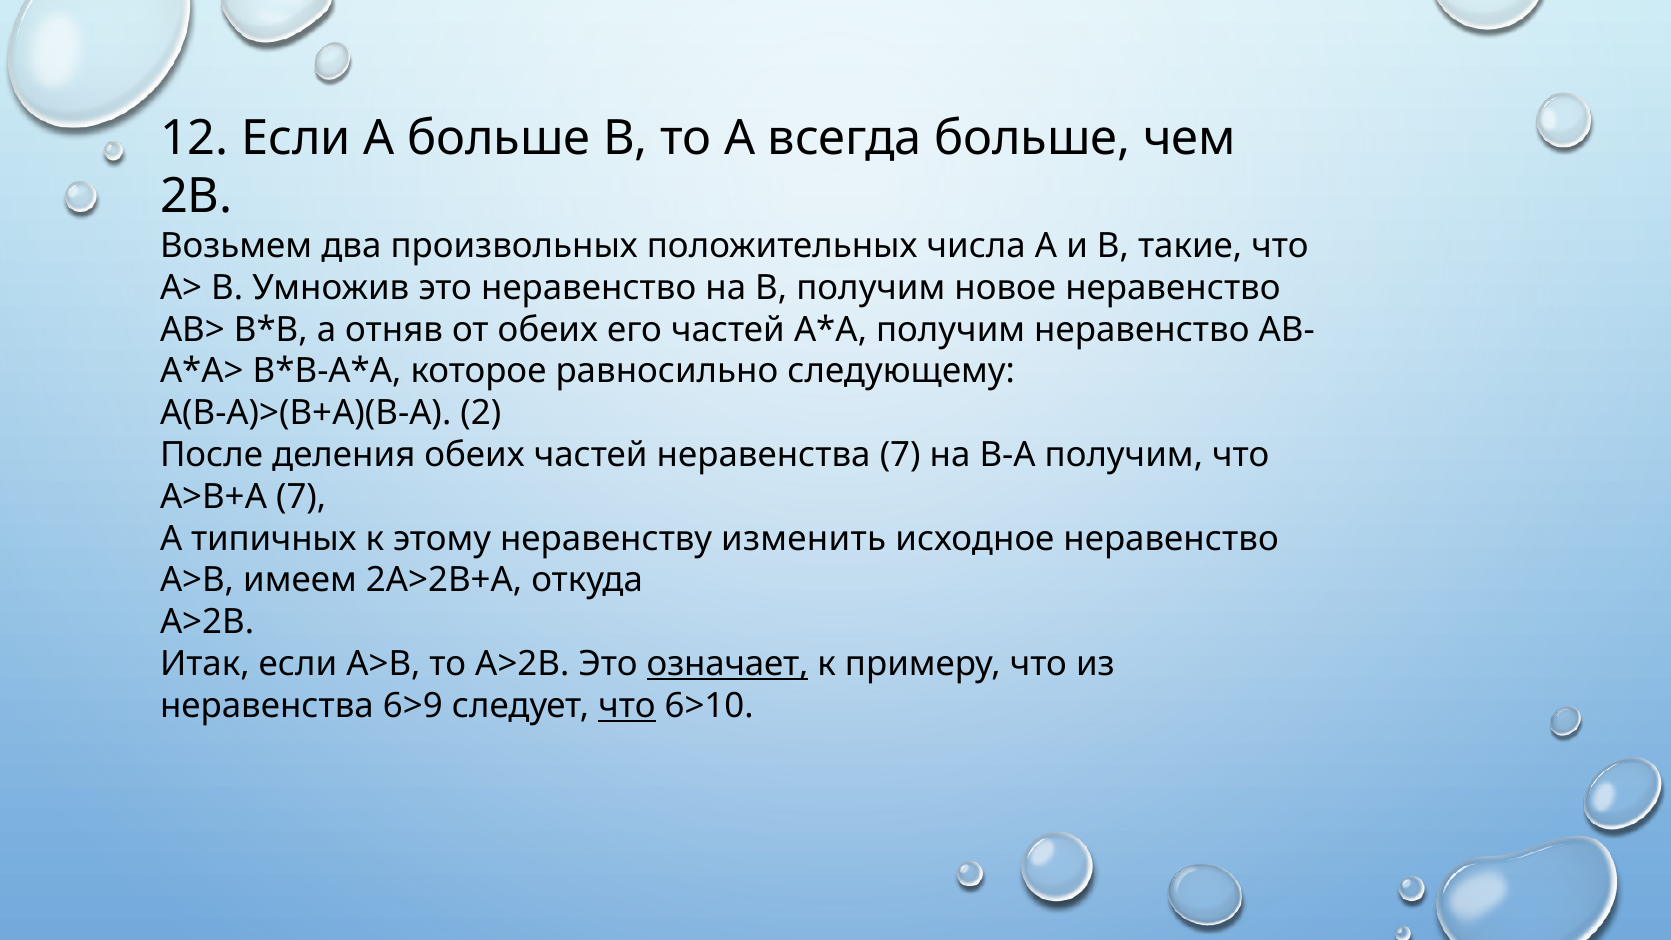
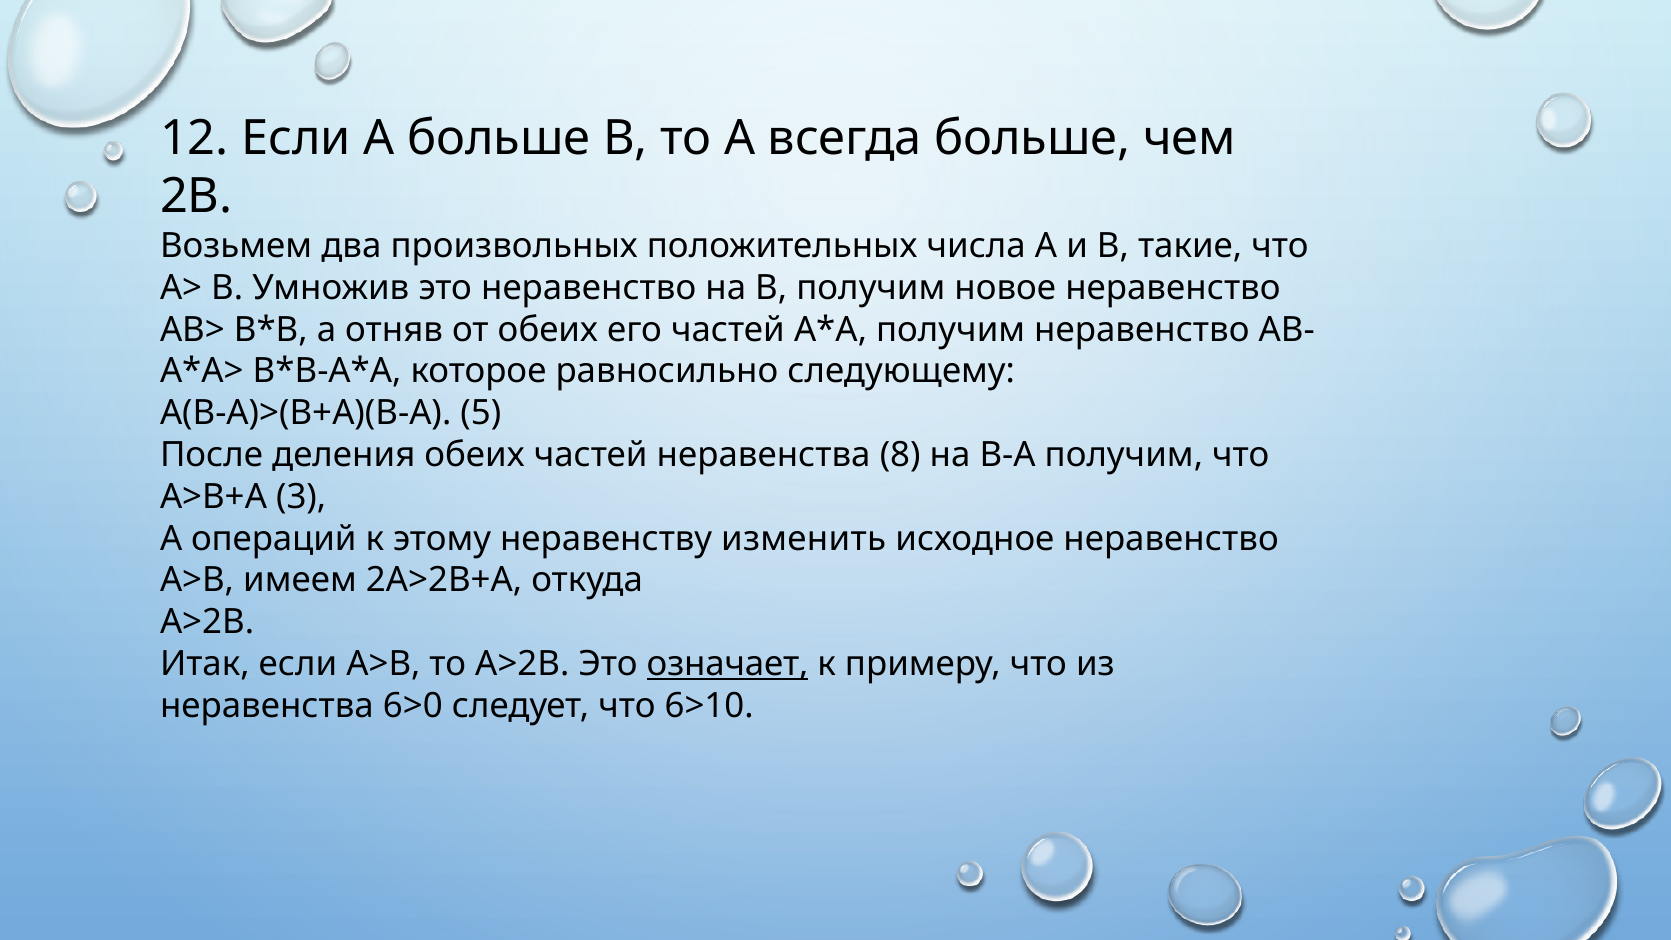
2: 2 -> 5
неравенства 7: 7 -> 8
А>В+А 7: 7 -> 3
типичных: типичных -> операций
6>9: 6>9 -> 6>0
что at (627, 706) underline: present -> none
